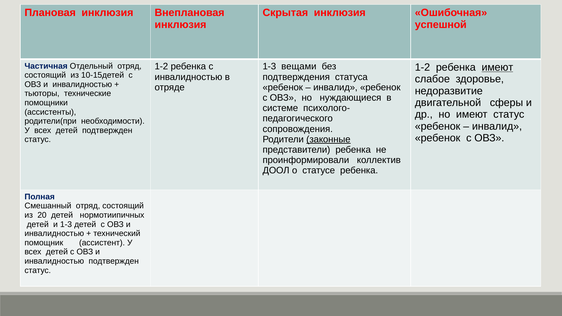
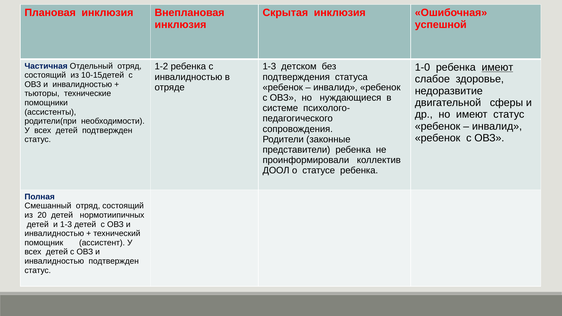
вещами: вещами -> детском
1-2 at (422, 67): 1-2 -> 1-0
законные underline: present -> none
